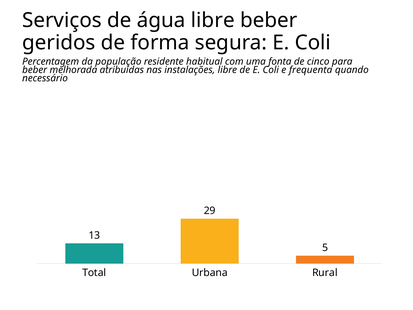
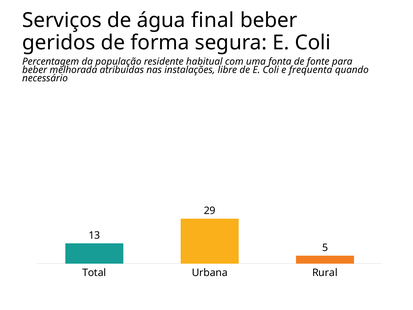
água libre: libre -> final
cinco: cinco -> fonte
